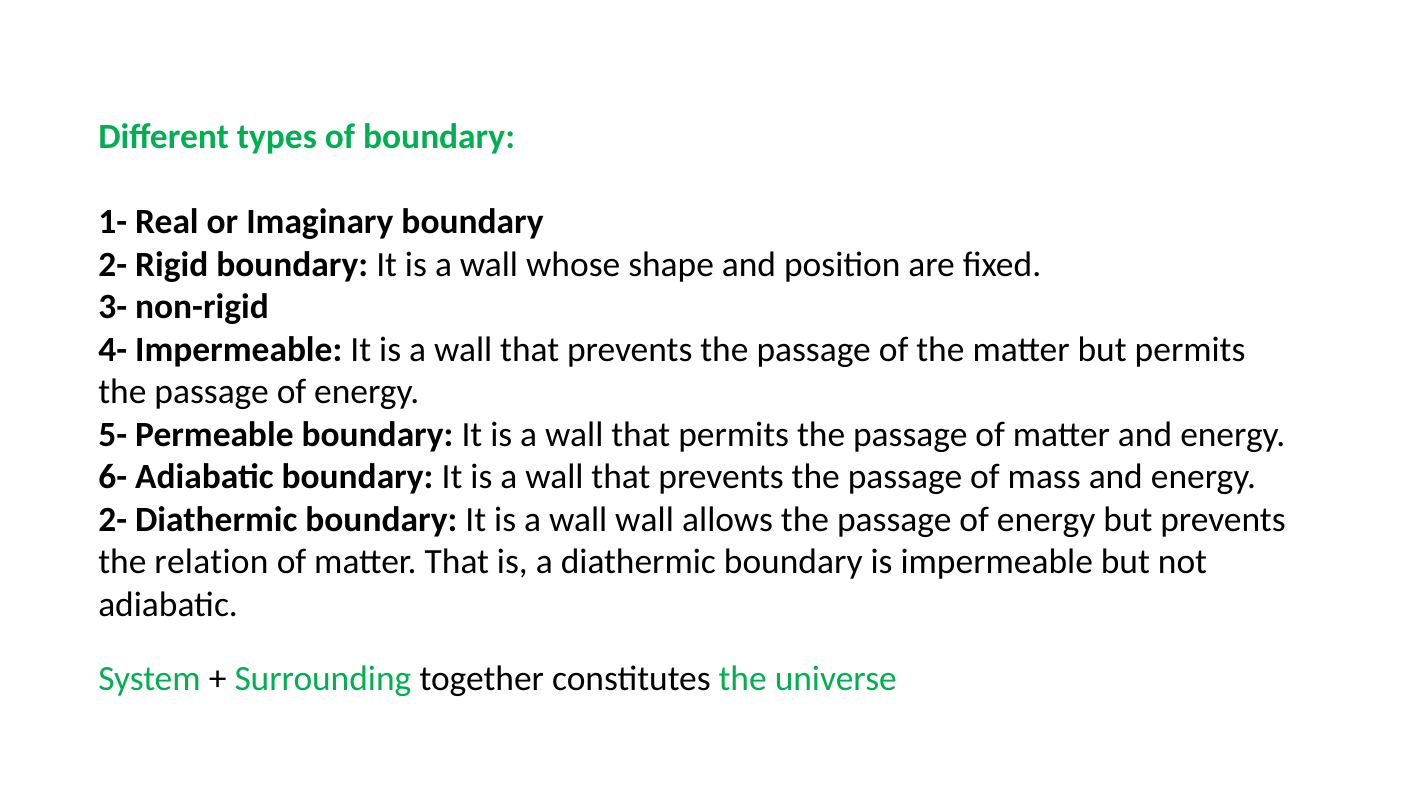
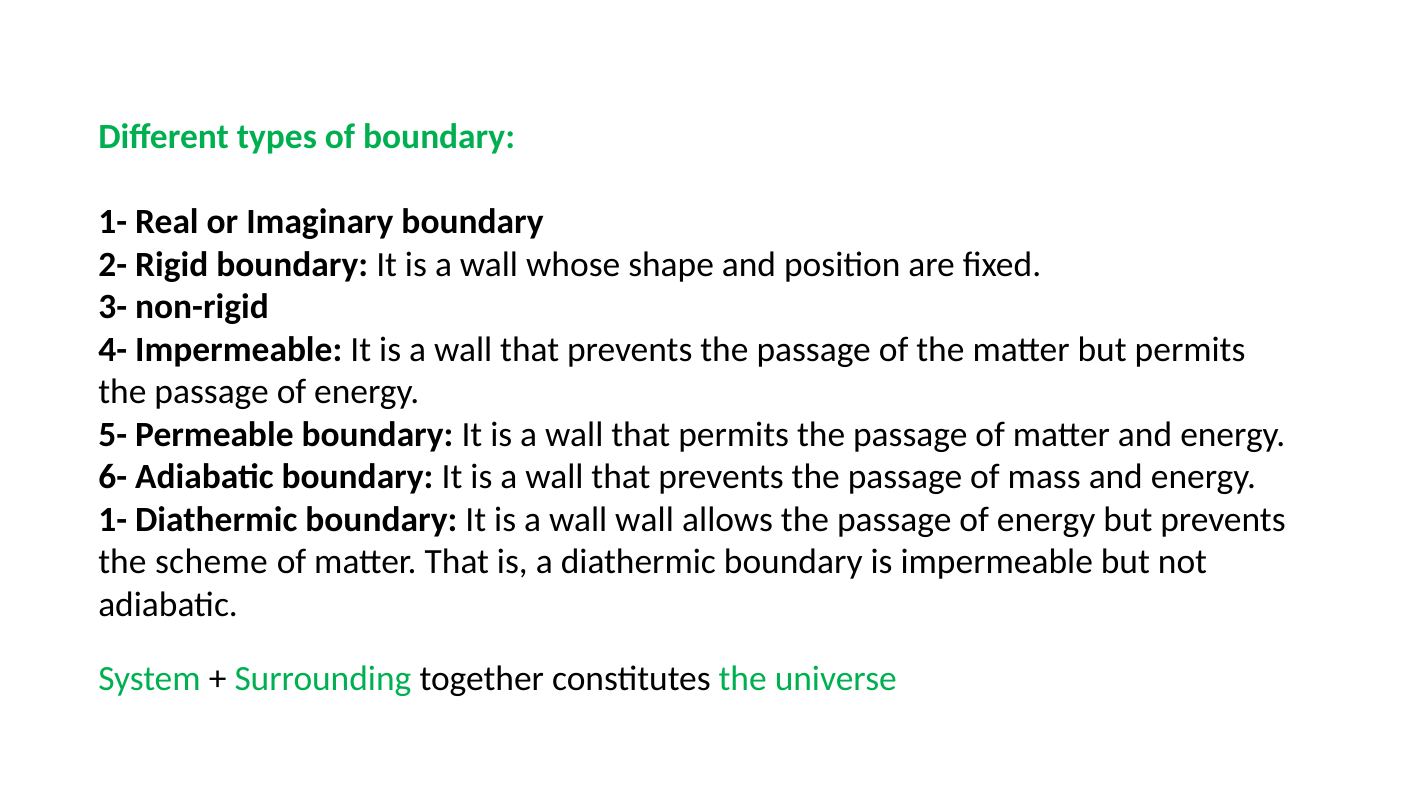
2- at (113, 520): 2- -> 1-
relation: relation -> scheme
